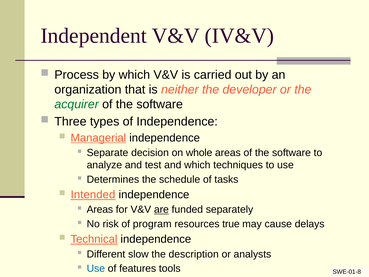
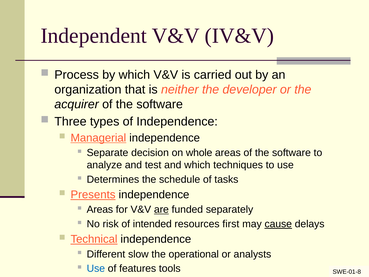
acquirer colour: green -> black
Intended: Intended -> Presents
program: program -> intended
true: true -> first
cause underline: none -> present
description: description -> operational
